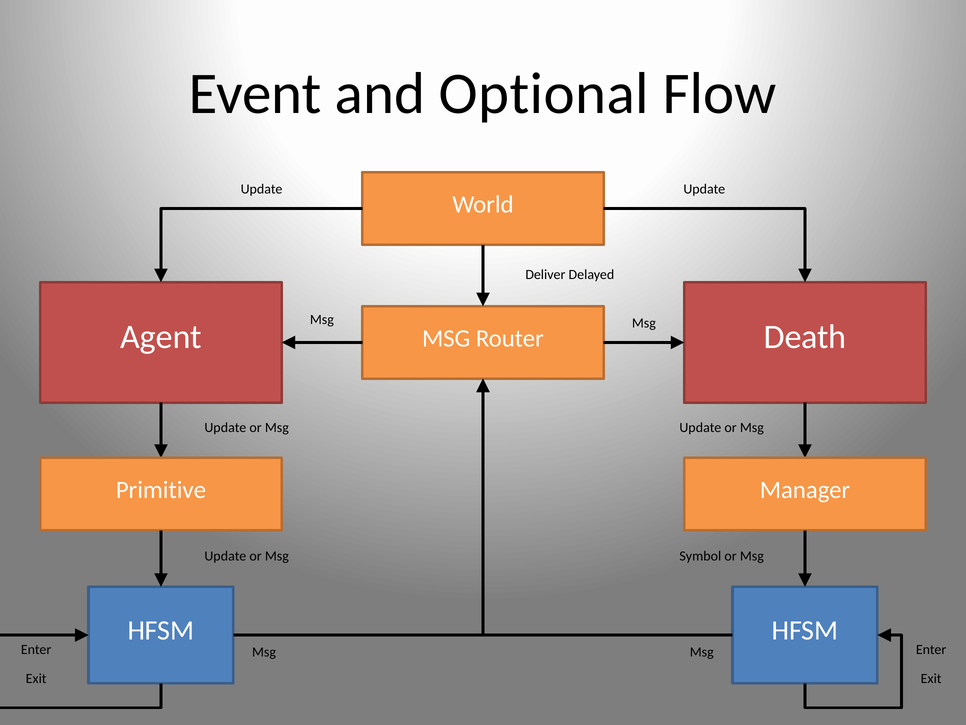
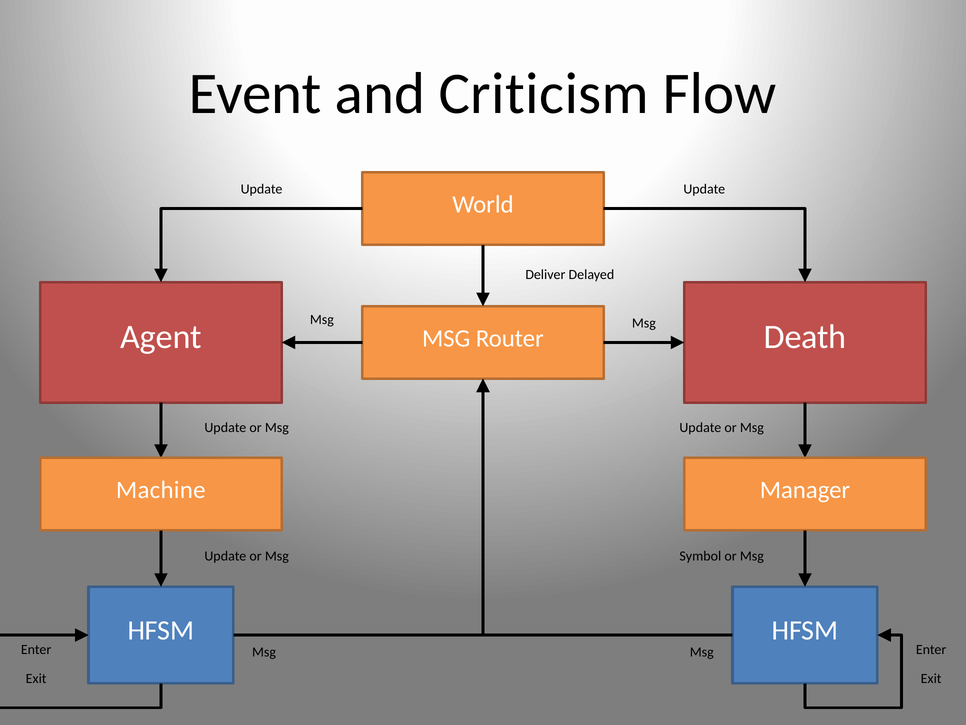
Optional: Optional -> Criticism
Primitive: Primitive -> Machine
